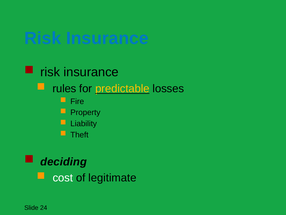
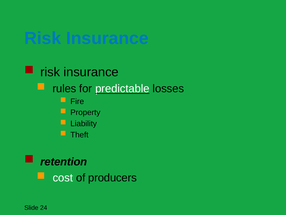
predictable colour: yellow -> white
deciding: deciding -> retention
legitimate: legitimate -> producers
